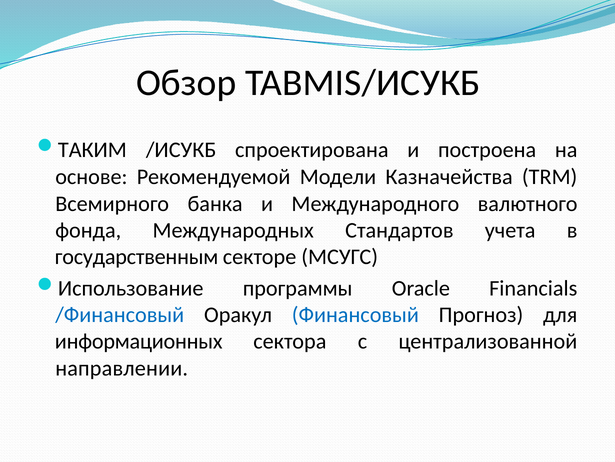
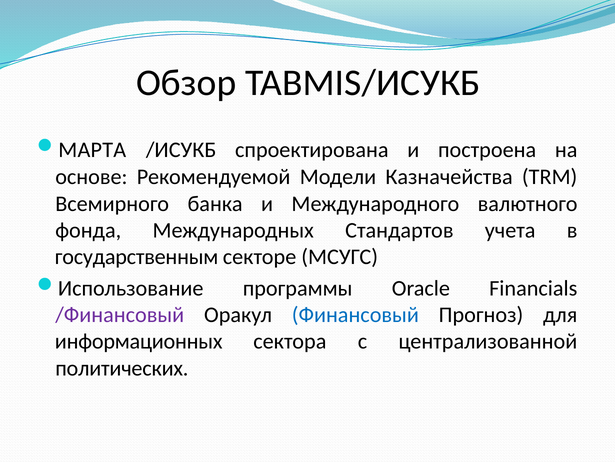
ТАКИМ: ТАКИМ -> МАРТА
/Финансовый colour: blue -> purple
направлении: направлении -> политических
